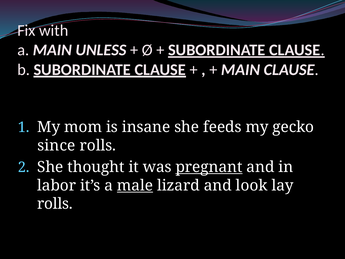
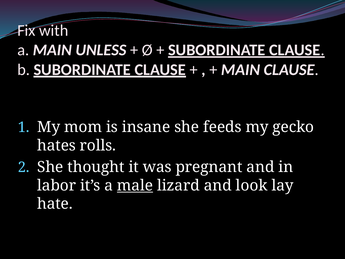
since: since -> hates
pregnant underline: present -> none
rolls at (55, 204): rolls -> hate
